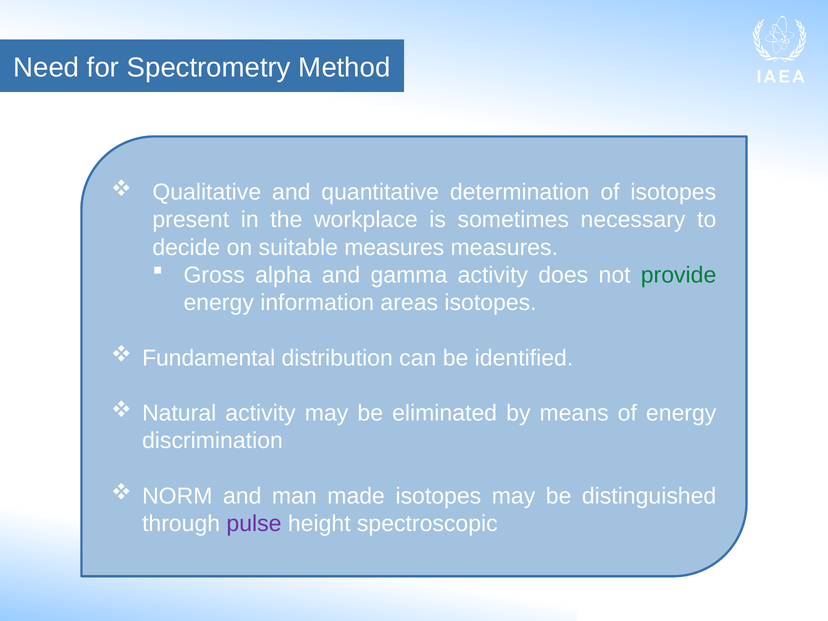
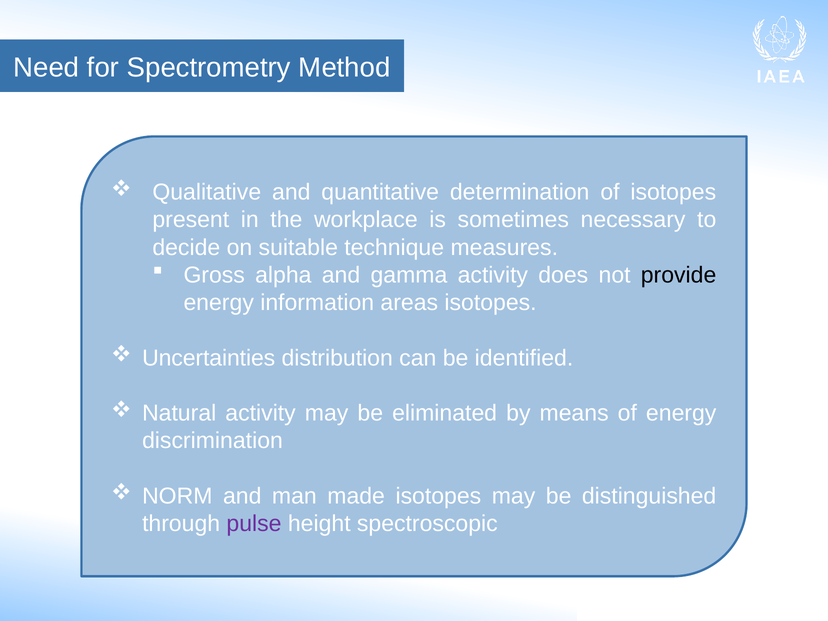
suitable measures: measures -> technique
provide colour: green -> black
Fundamental: Fundamental -> Uncertainties
